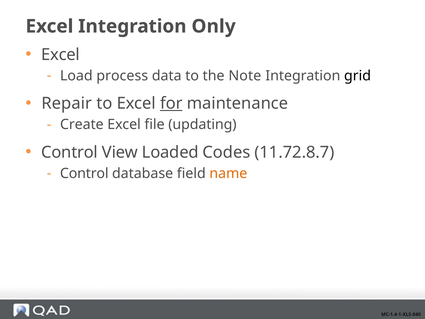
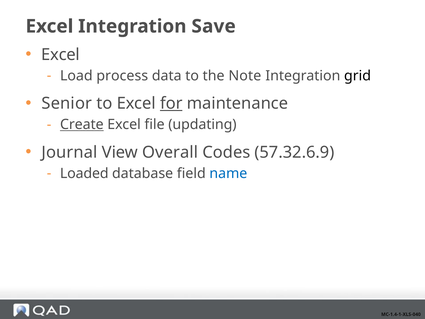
Only: Only -> Save
Repair: Repair -> Senior
Create underline: none -> present
Control at (70, 152): Control -> Journal
Loaded: Loaded -> Overall
11.72.8.7: 11.72.8.7 -> 57.32.6.9
Control at (84, 173): Control -> Loaded
name colour: orange -> blue
